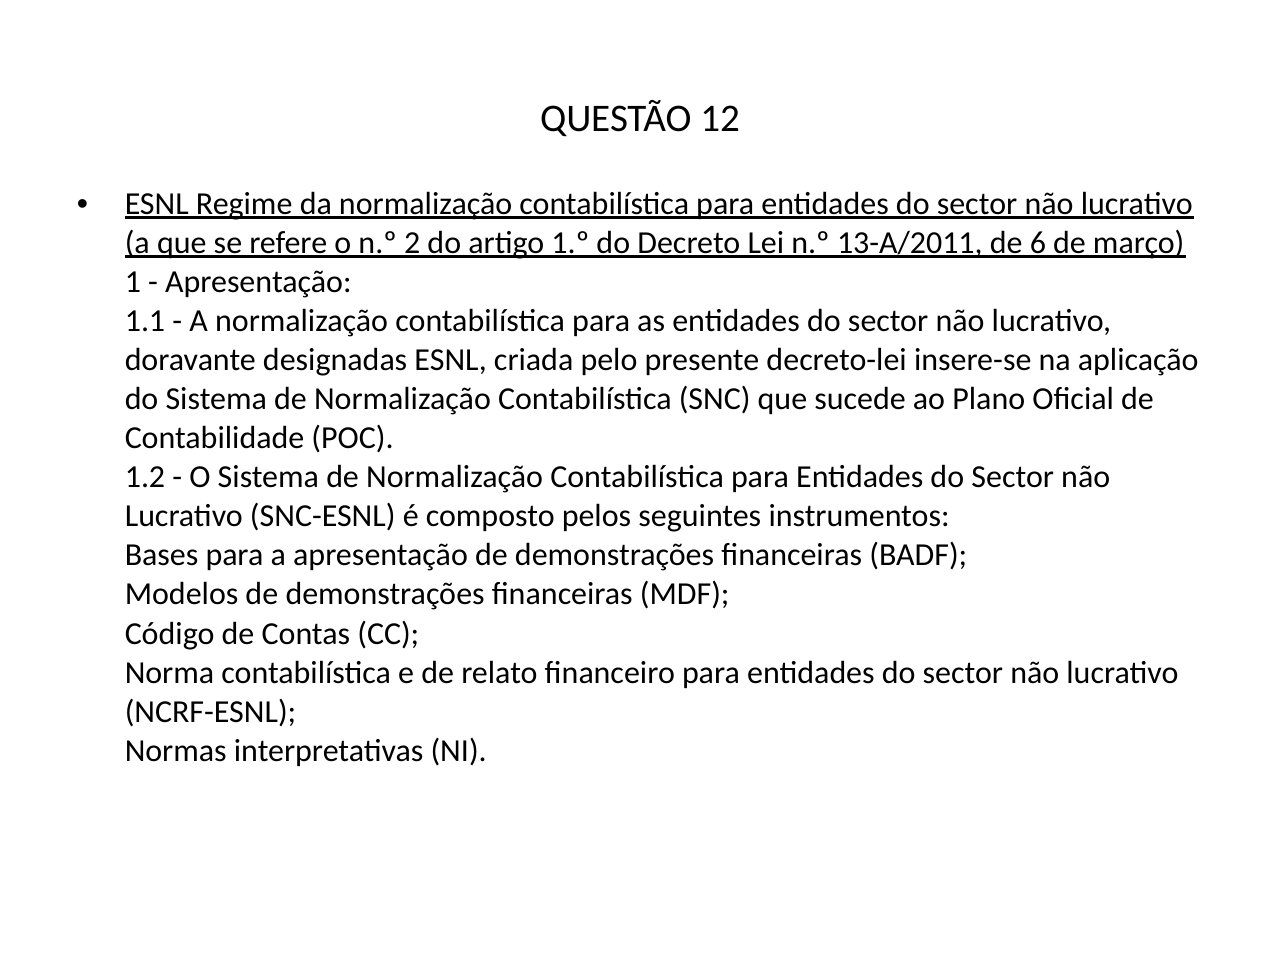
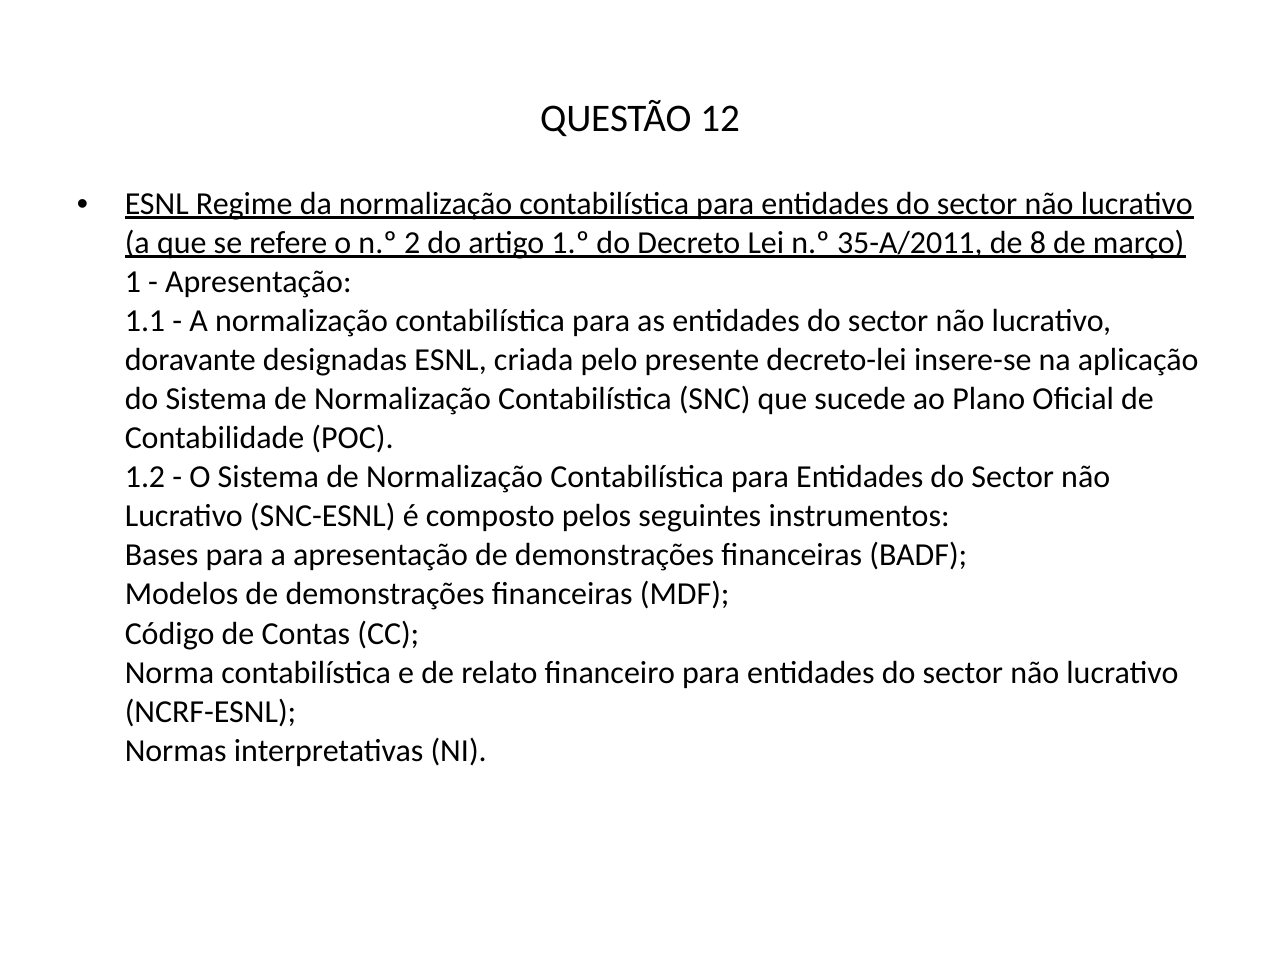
13-A/2011: 13-A/2011 -> 35-A/2011
6: 6 -> 8
